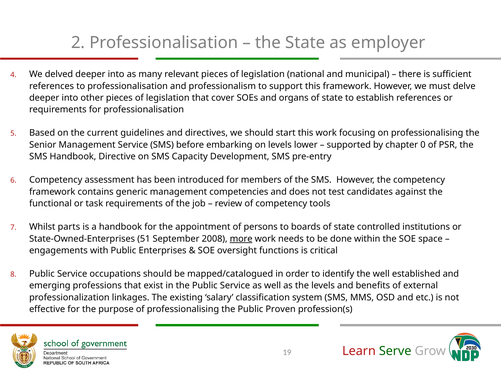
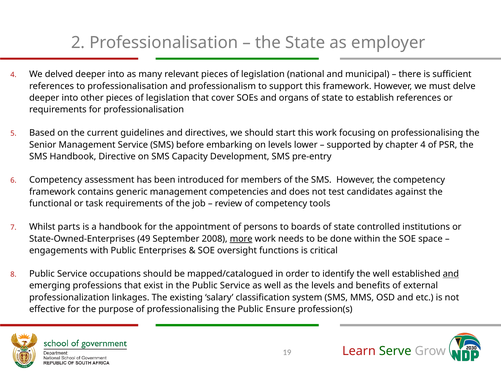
chapter 0: 0 -> 4
51: 51 -> 49
and at (451, 274) underline: none -> present
Proven: Proven -> Ensure
